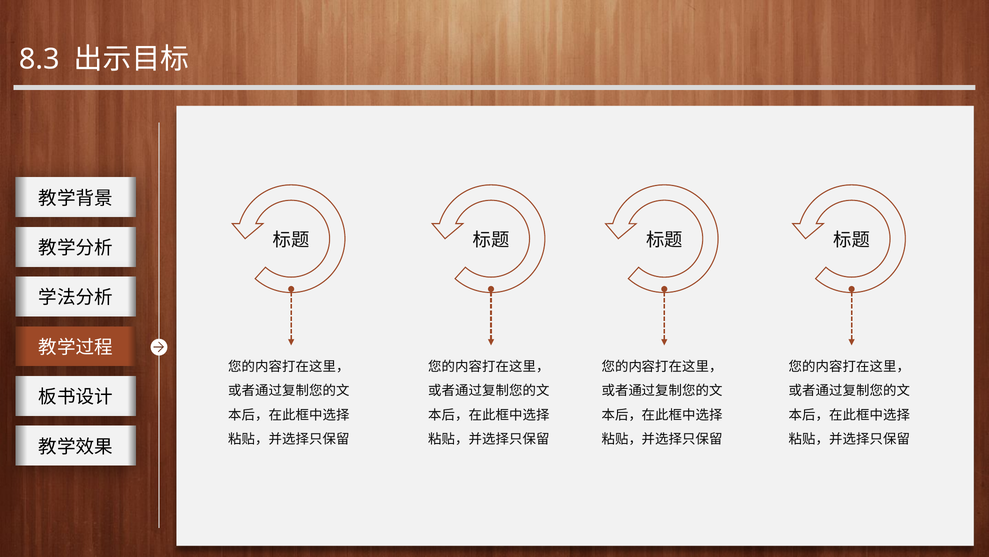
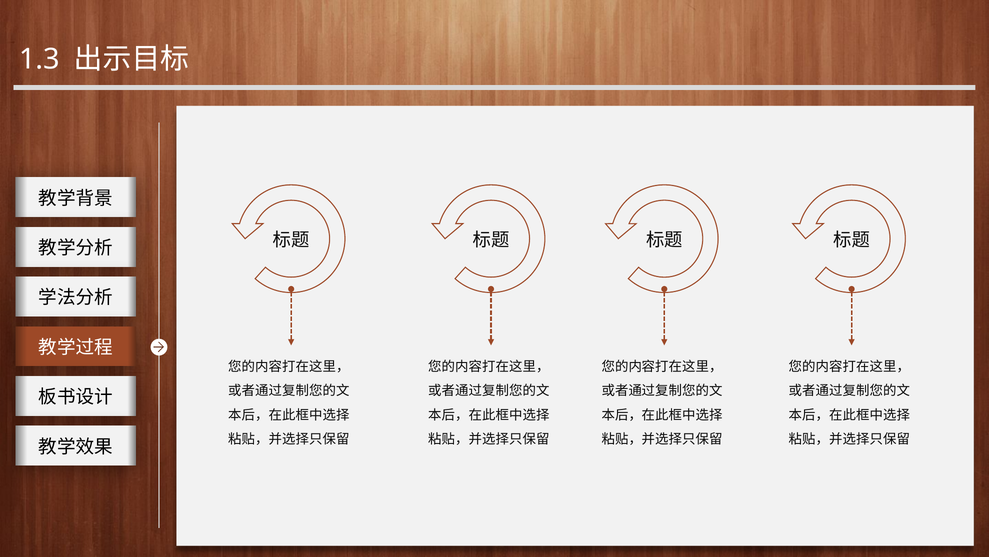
8.3: 8.3 -> 1.3
